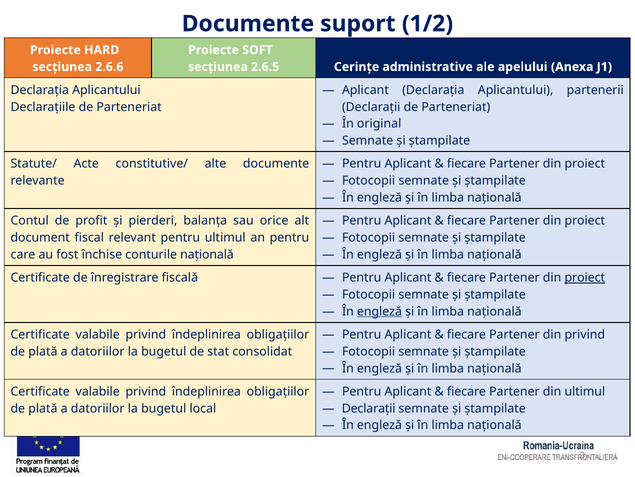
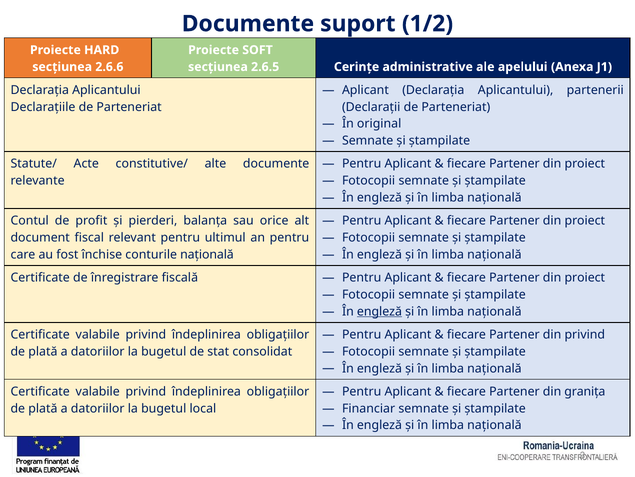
proiect at (585, 277) underline: present -> none
din ultimul: ultimul -> granița
Declarații at (369, 408): Declarații -> Financiar
